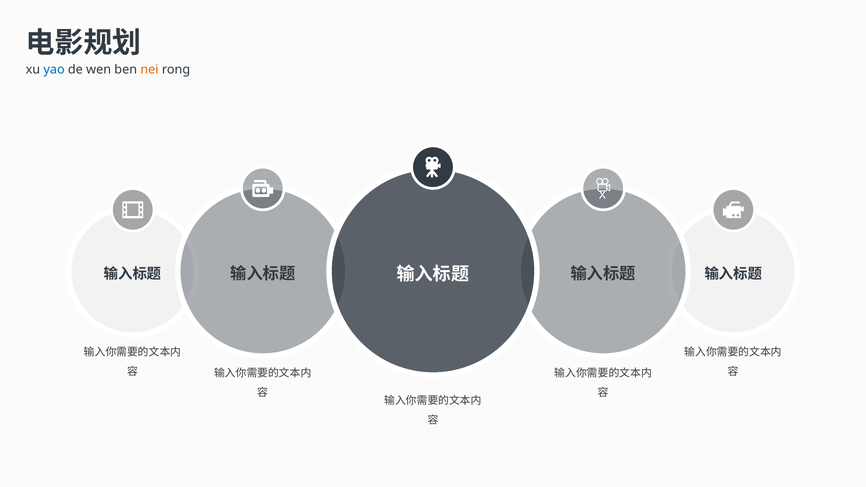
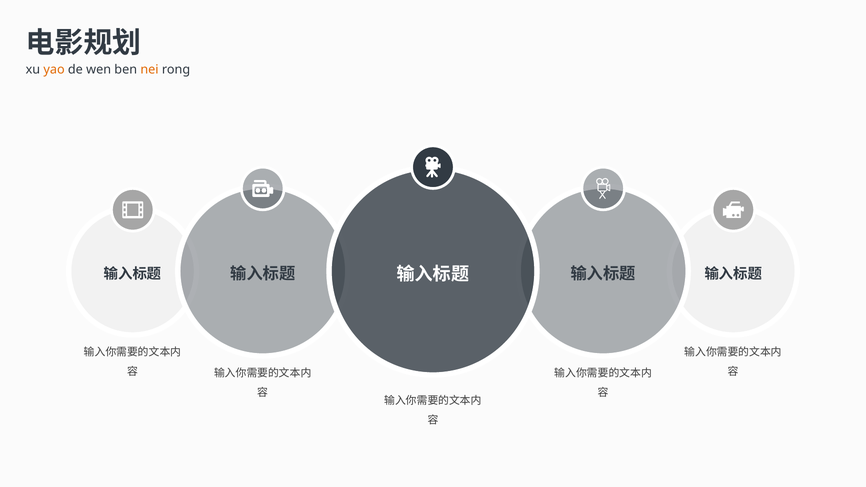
yao colour: blue -> orange
